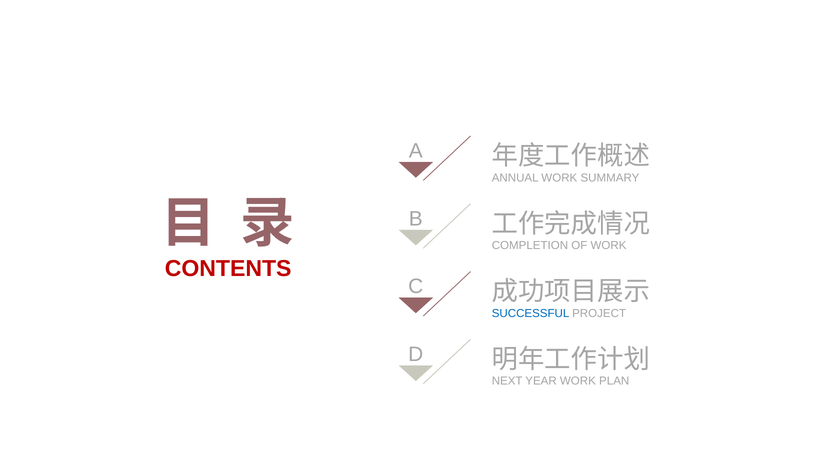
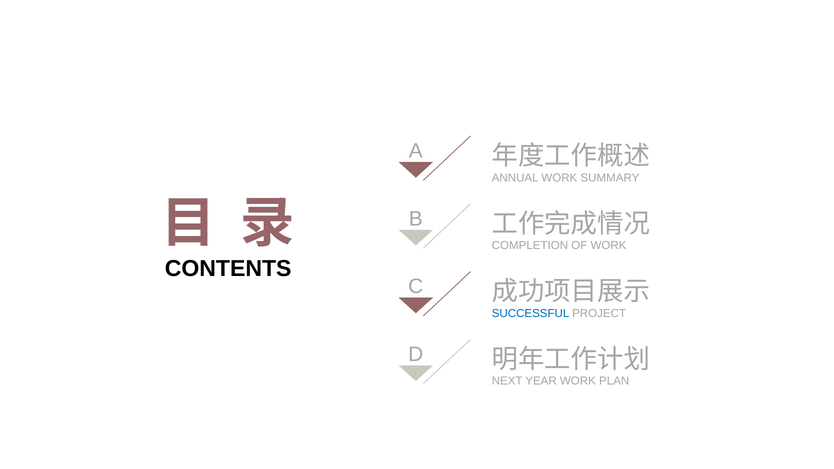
CONTENTS colour: red -> black
